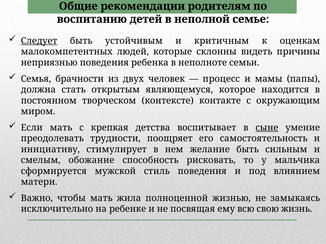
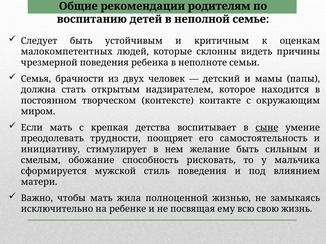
Следует underline: present -> none
неприязнью: неприязнью -> чрезмерной
процесс: процесс -> детский
являющемуся: являющемуся -> надзирателем
